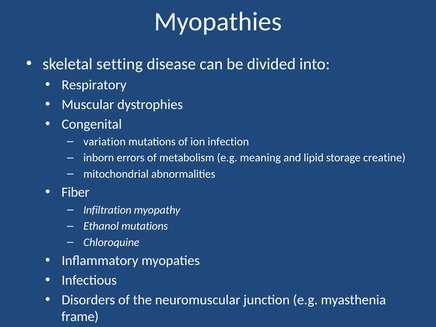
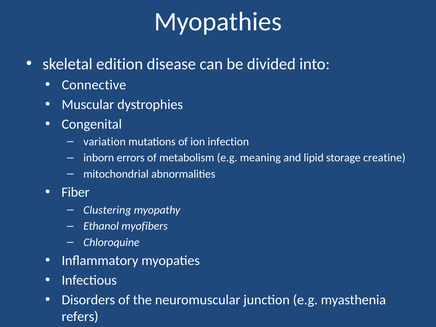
setting: setting -> edition
Respiratory: Respiratory -> Connective
Infiltration: Infiltration -> Clustering
Ethanol mutations: mutations -> myofibers
frame: frame -> refers
